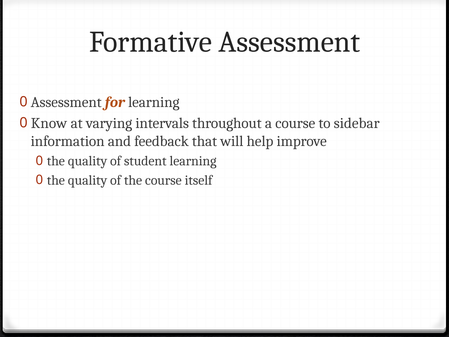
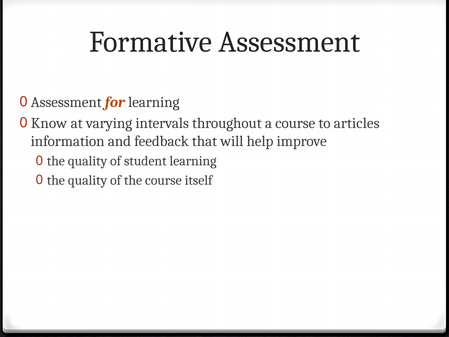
sidebar: sidebar -> articles
